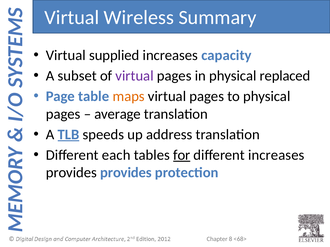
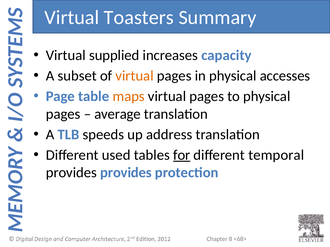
Wireless: Wireless -> Toasters
virtual at (135, 76) colour: purple -> orange
replaced: replaced -> accesses
TLB underline: present -> none
each: each -> used
different increases: increases -> temporal
